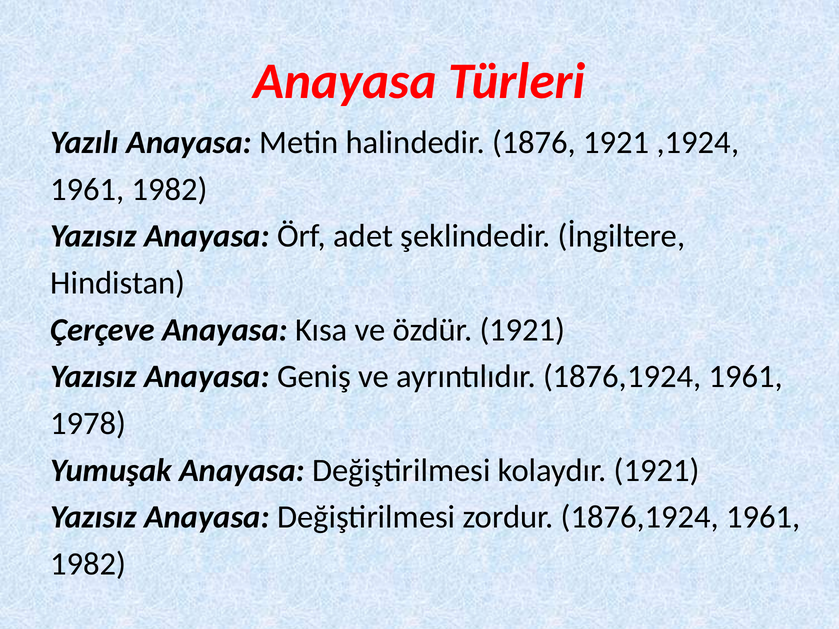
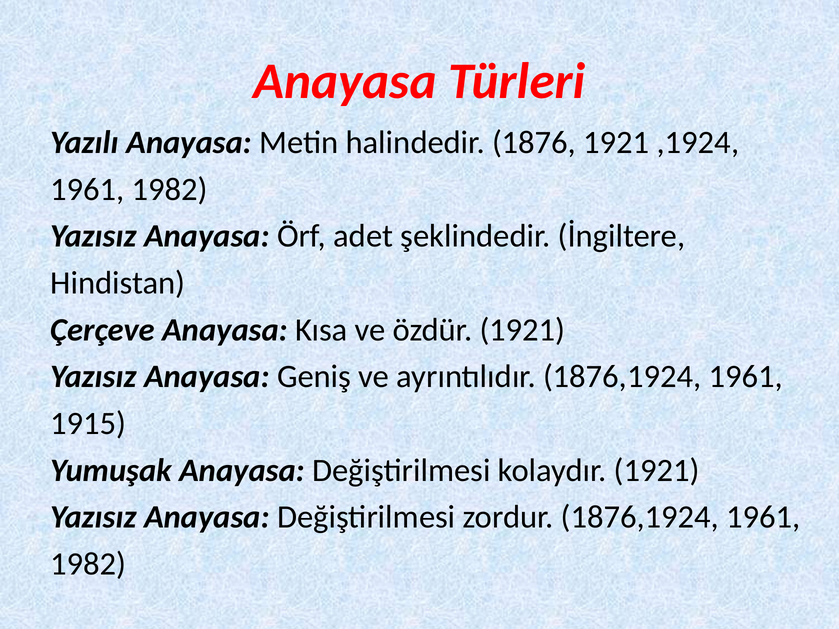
1978: 1978 -> 1915
